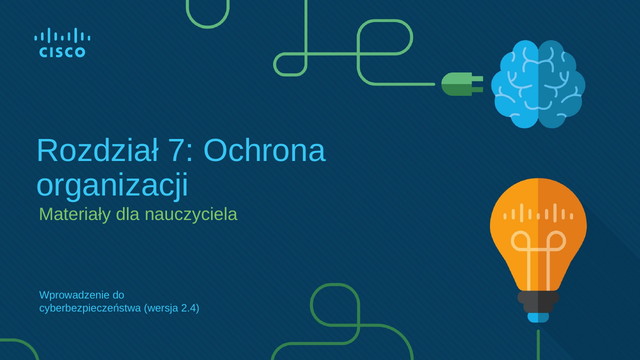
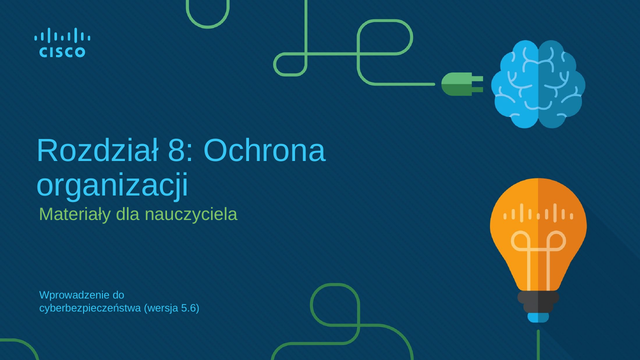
7: 7 -> 8
2.4: 2.4 -> 5.6
